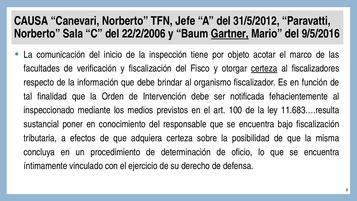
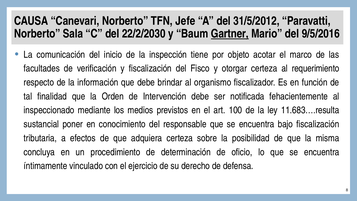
22/2/2006: 22/2/2006 -> 22/2/2030
certeza at (264, 68) underline: present -> none
fiscalizadores: fiscalizadores -> requerimiento
